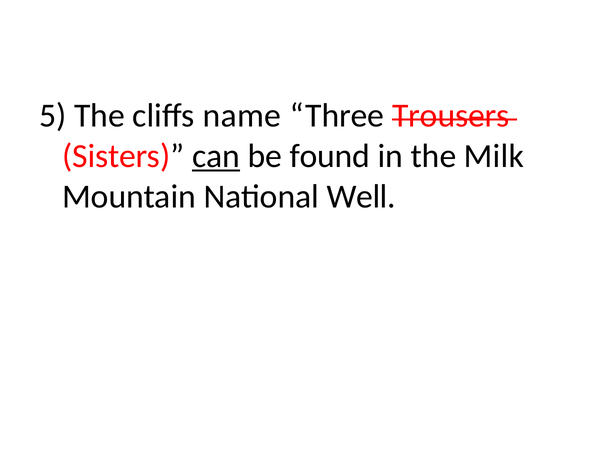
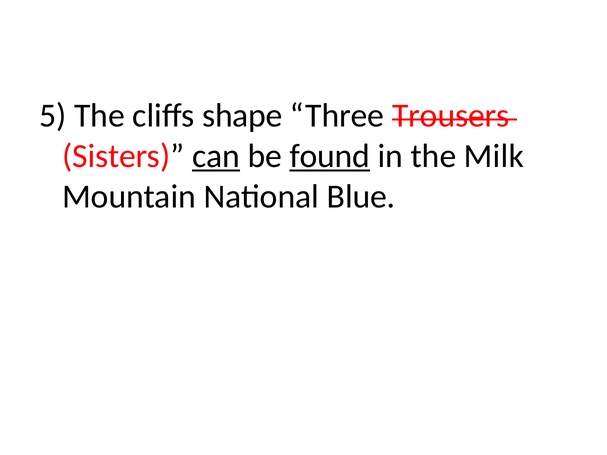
name: name -> shape
found underline: none -> present
Well: Well -> Blue
